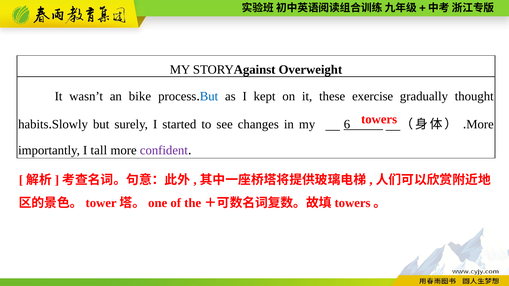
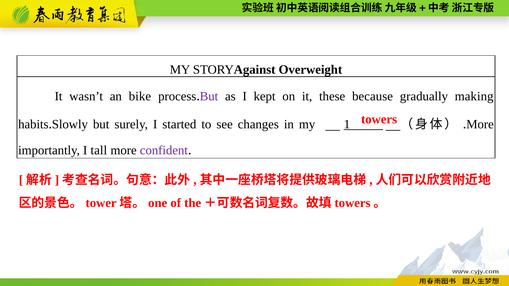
But at (209, 97) colour: blue -> purple
exercise: exercise -> because
thought: thought -> making
6: 6 -> 1
